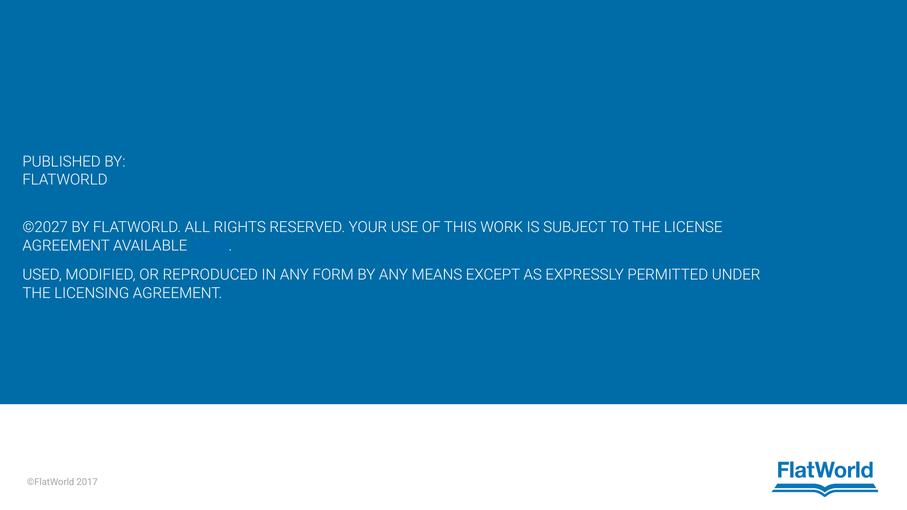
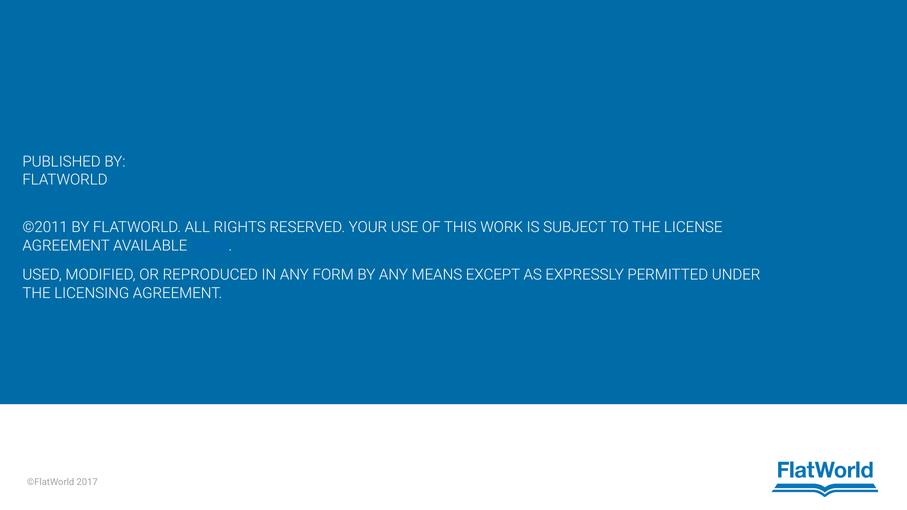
©2027: ©2027 -> ©2011
